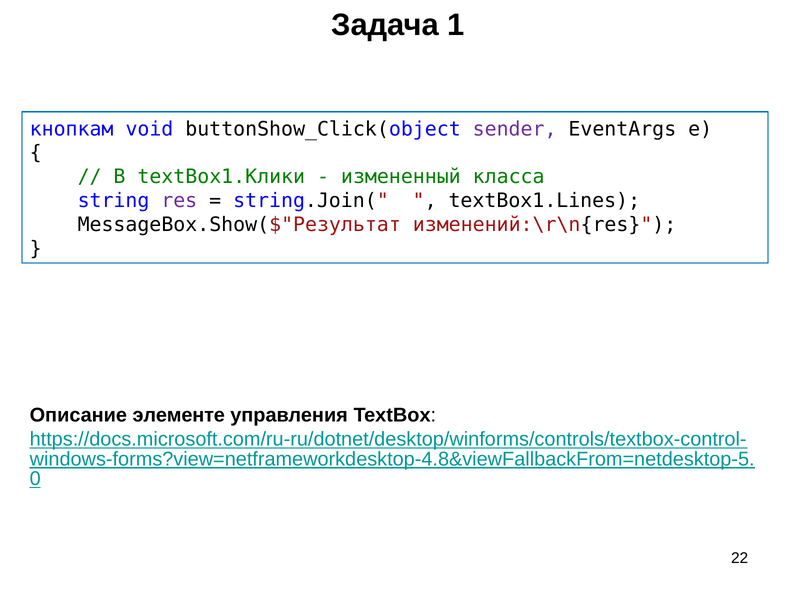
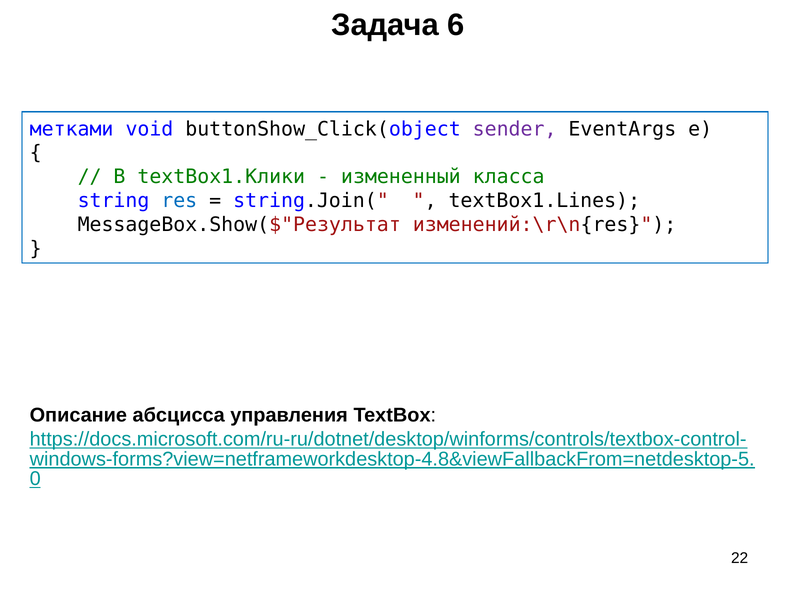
1: 1 -> 6
кнопкам: кнопкам -> метками
res colour: purple -> blue
элементе: элементе -> абсцисса
